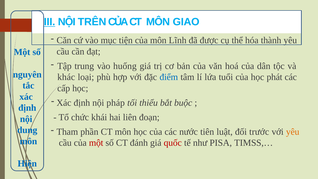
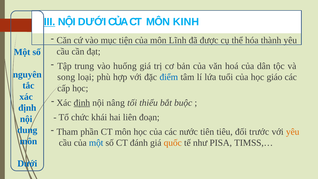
NỘI TRÊN: TRÊN -> DƯỚI
GIAO: GIAO -> KINH
khác: khác -> song
phát: phát -> giáo
định at (82, 103) underline: none -> present
pháp: pháp -> nâng
luật: luật -> tiêu
một at (96, 143) colour: red -> blue
quốc colour: red -> orange
Hiện at (27, 163): Hiện -> Dưới
